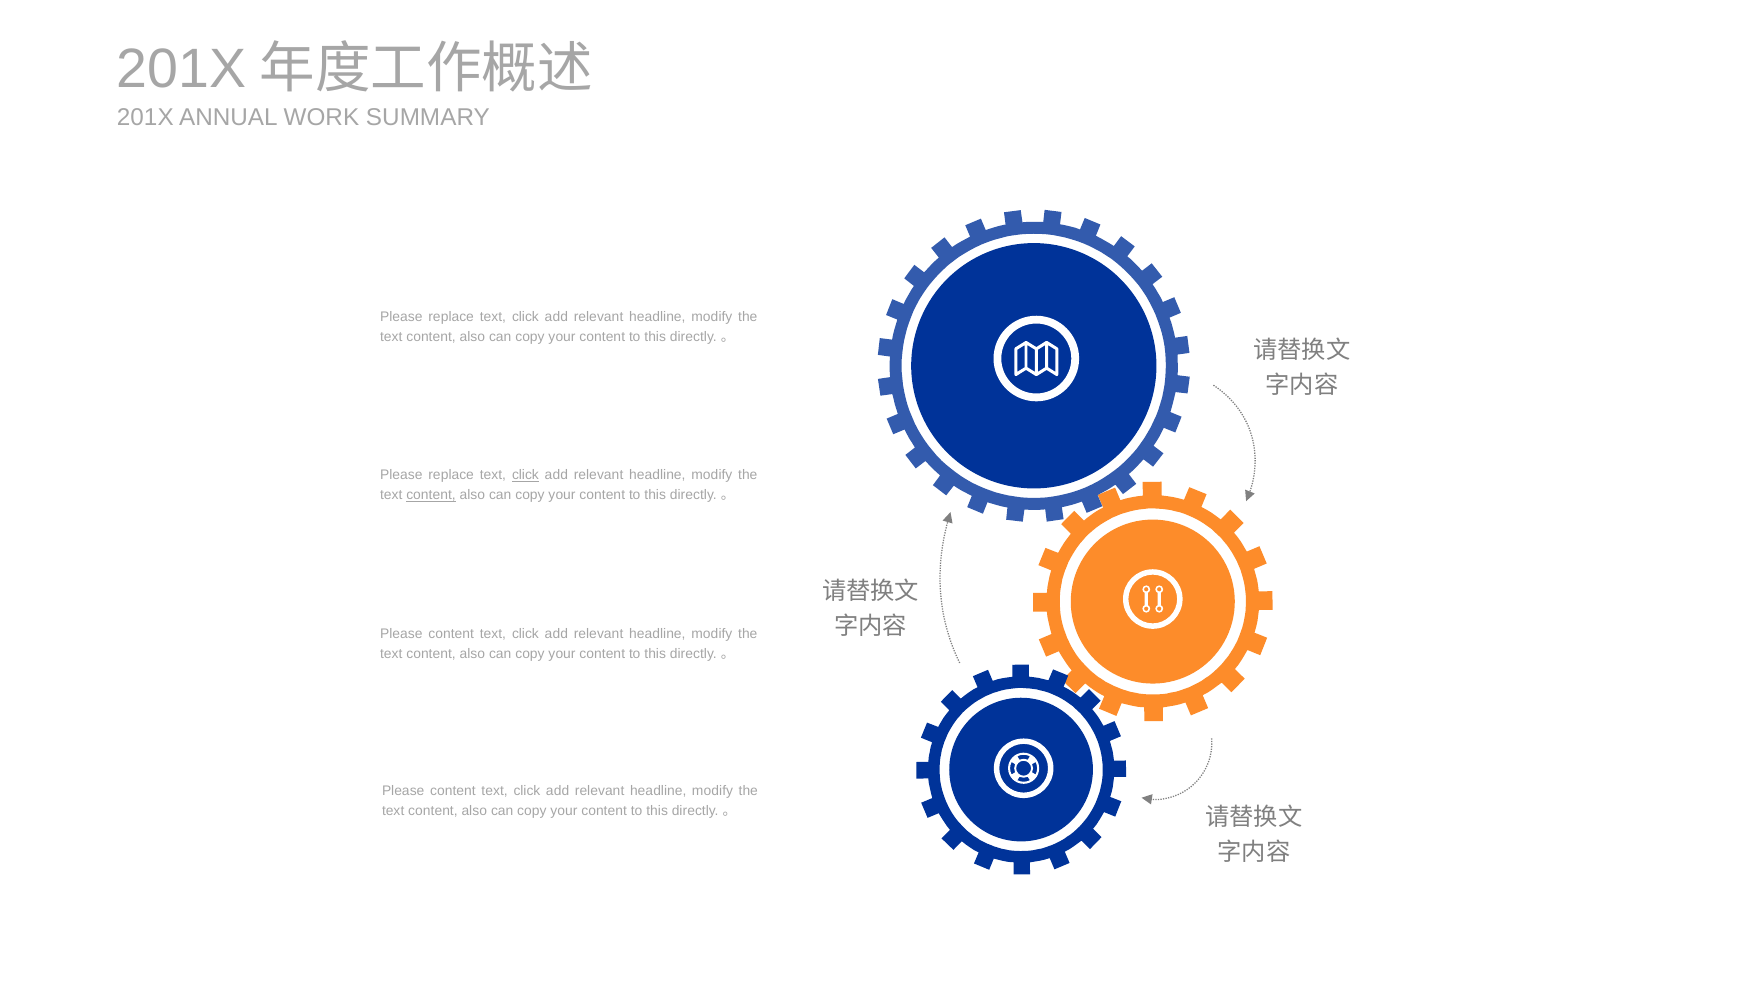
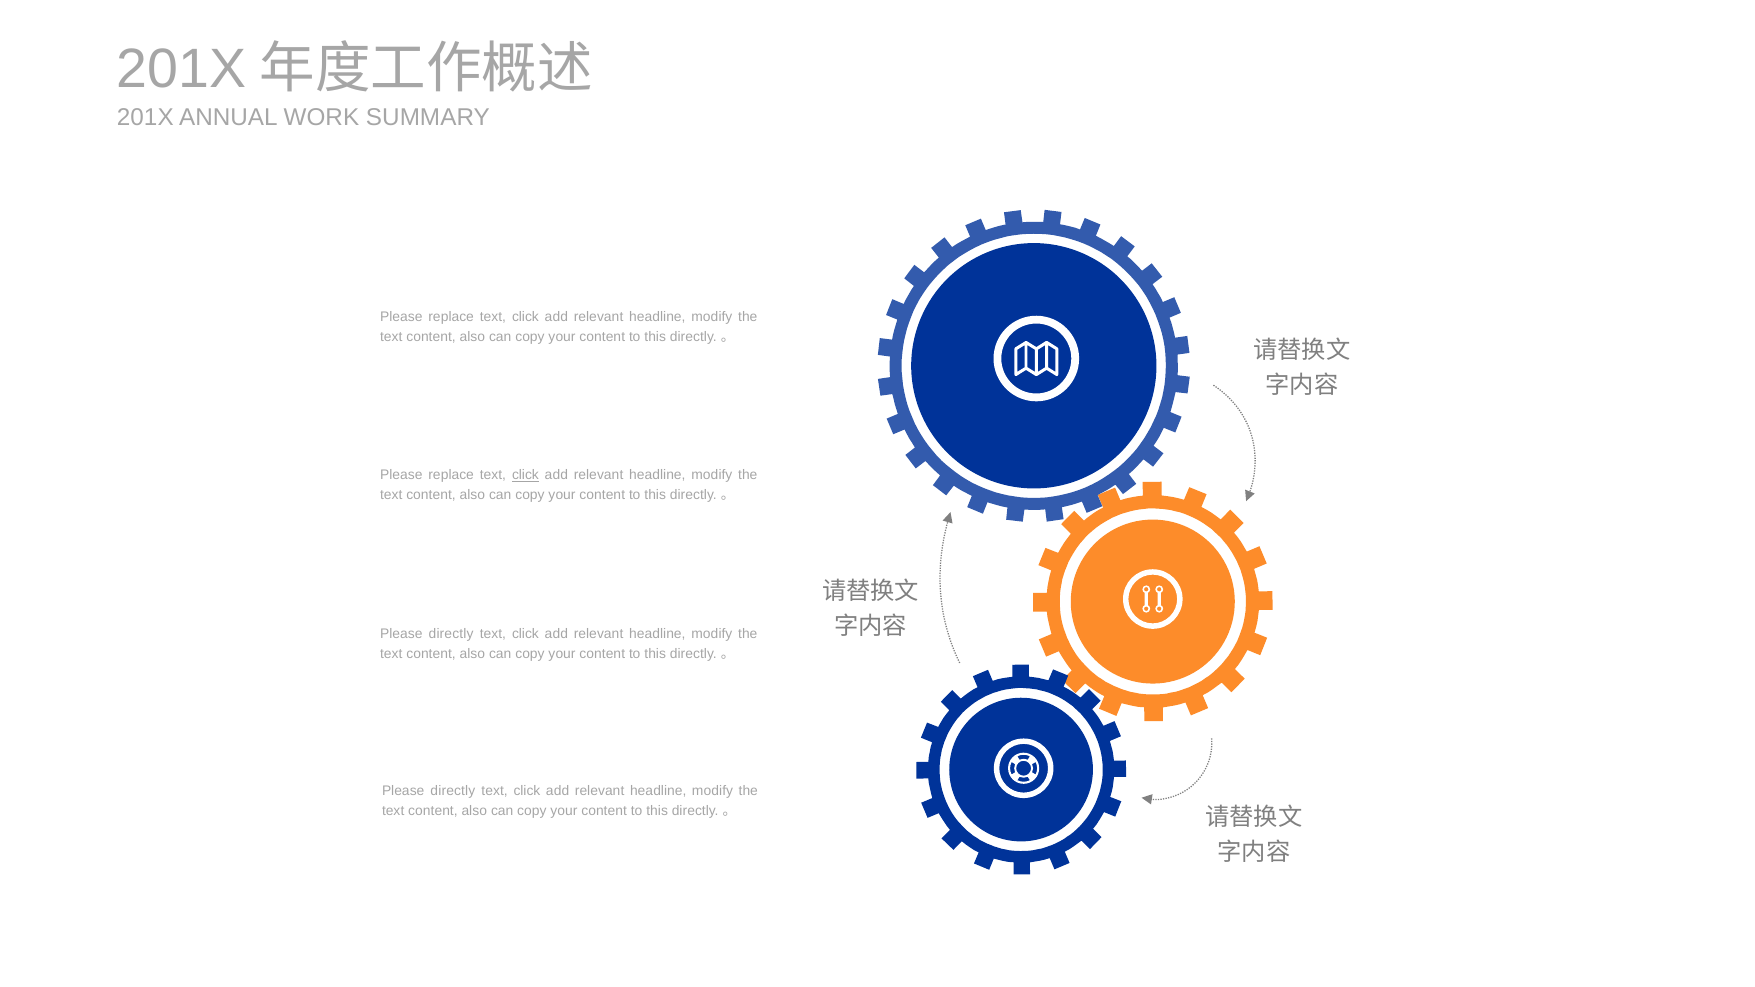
content at (431, 495) underline: present -> none
content at (451, 634): content -> directly
content at (453, 791): content -> directly
